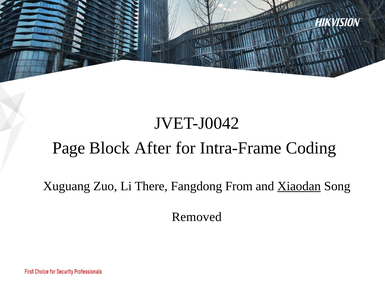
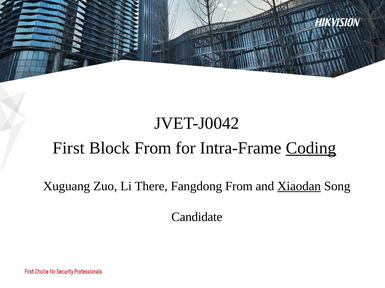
Page: Page -> First
Block After: After -> From
Coding underline: none -> present
Removed: Removed -> Candidate
